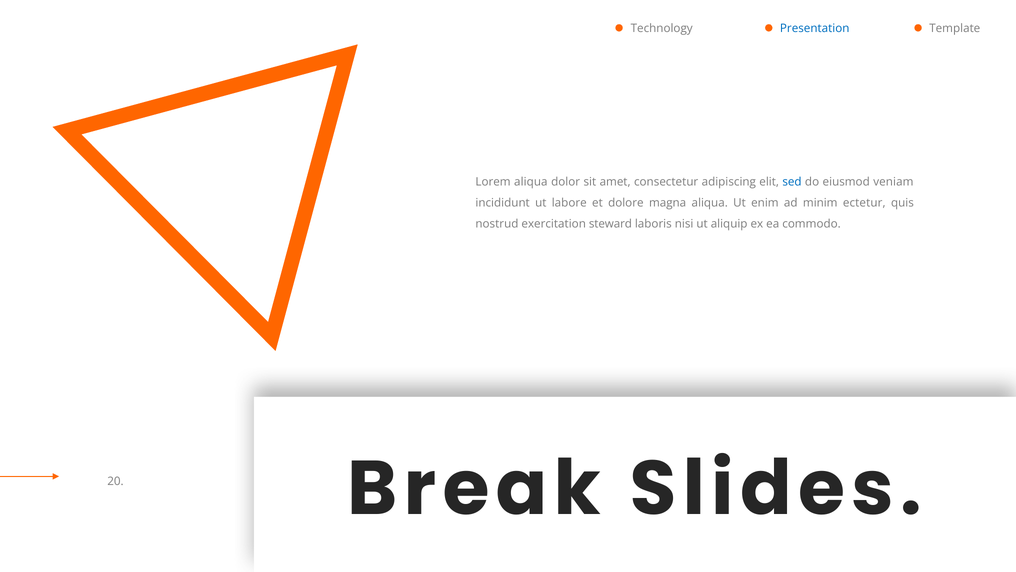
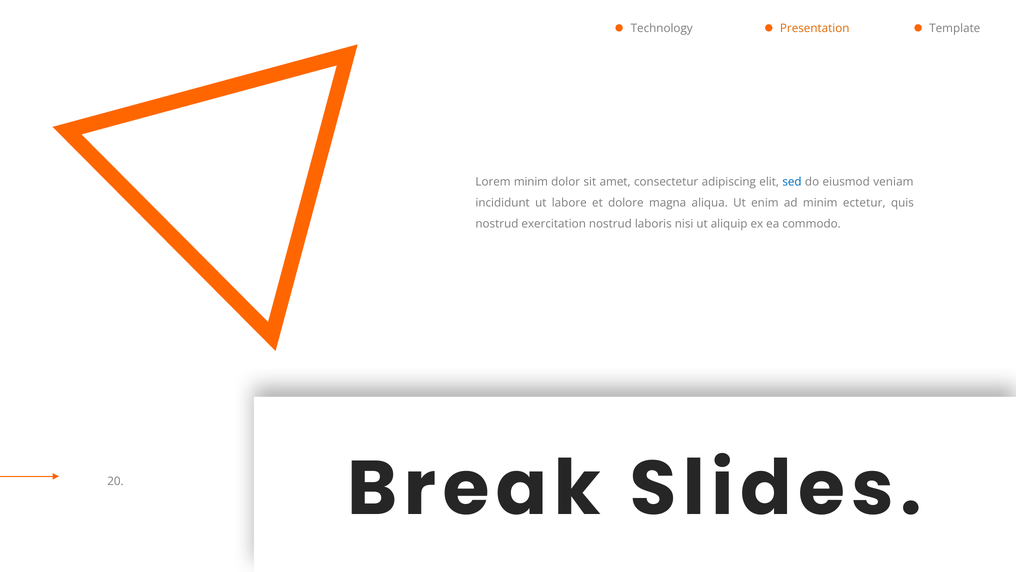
Presentation colour: blue -> orange
Lorem aliqua: aliqua -> minim
exercitation steward: steward -> nostrud
